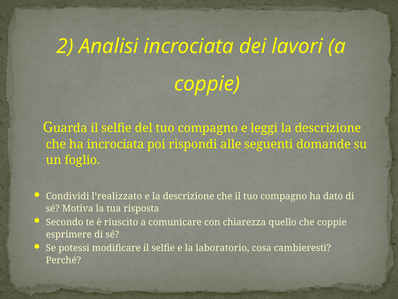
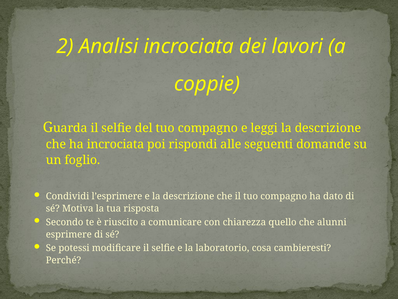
l’realizzato: l’realizzato -> l’esprimere
che coppie: coppie -> alunni
